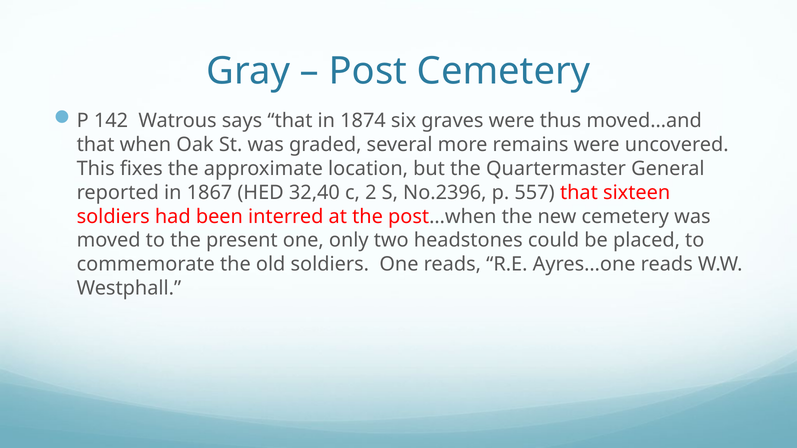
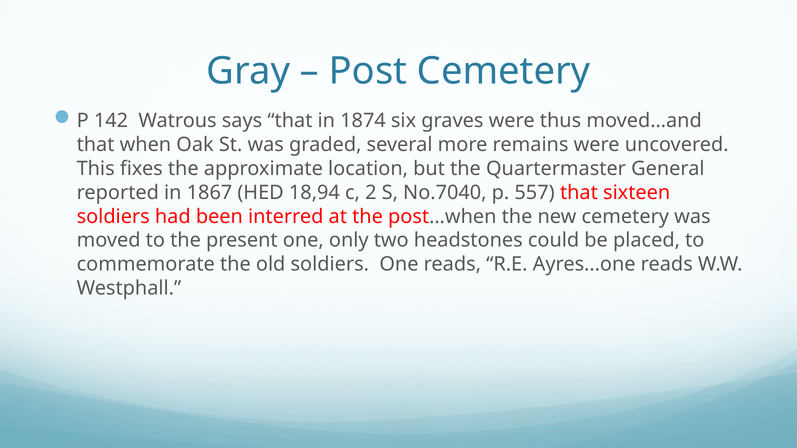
32,40: 32,40 -> 18,94
No.2396: No.2396 -> No.7040
